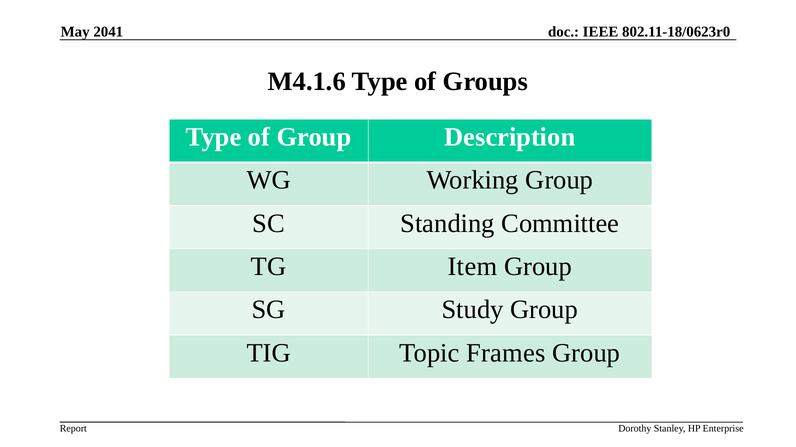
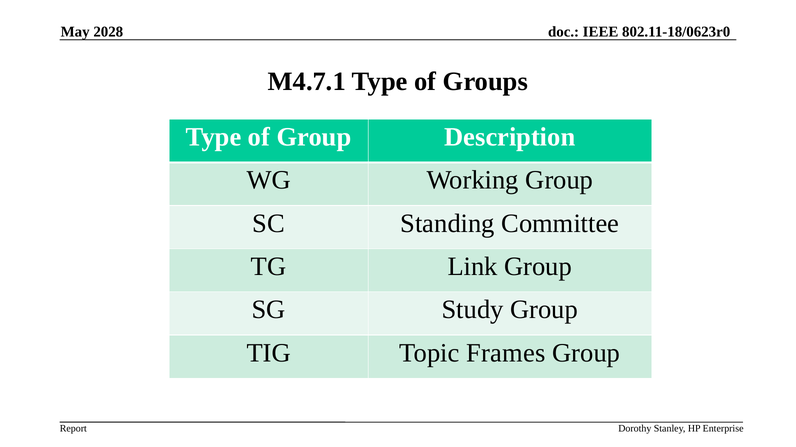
2041: 2041 -> 2028
M4.1.6: M4.1.6 -> M4.7.1
Item: Item -> Link
